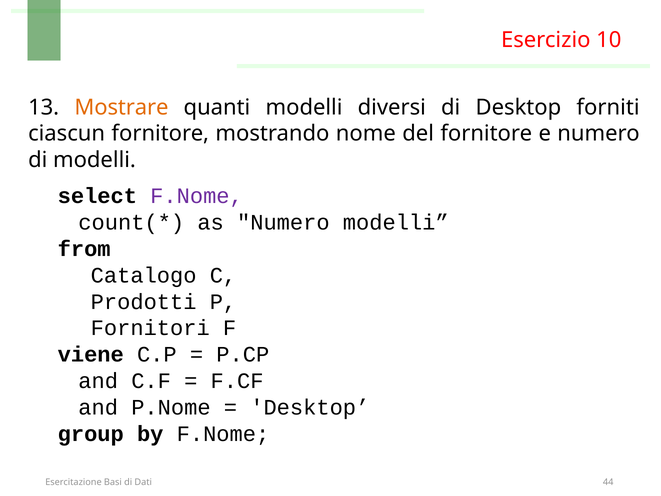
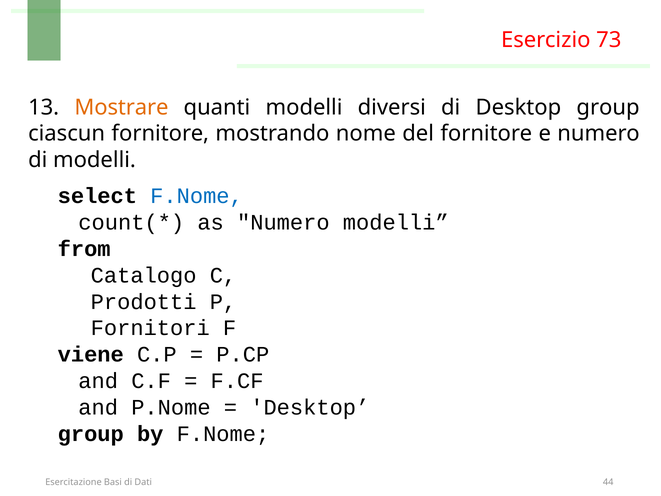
10: 10 -> 73
di Desktop forniti: forniti -> group
F.Nome at (197, 196) colour: purple -> blue
